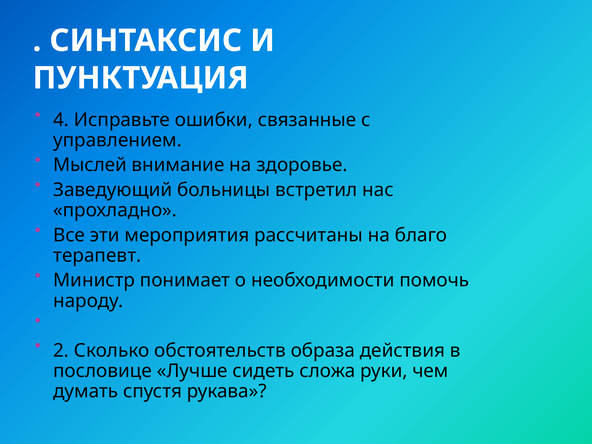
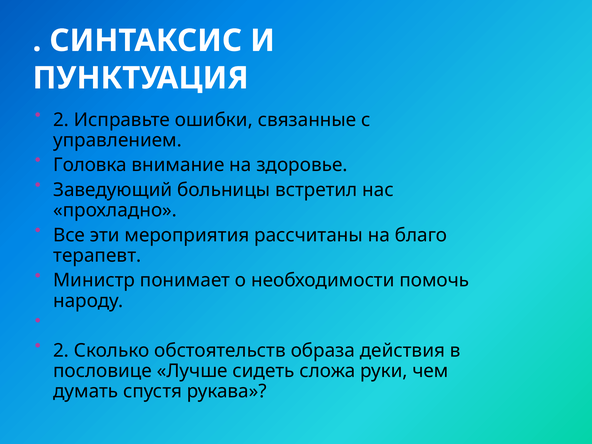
4 at (61, 120): 4 -> 2
Мыслей: Мыслей -> Головка
